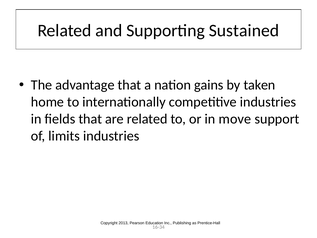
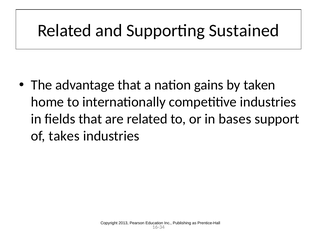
move: move -> bases
limits: limits -> takes
